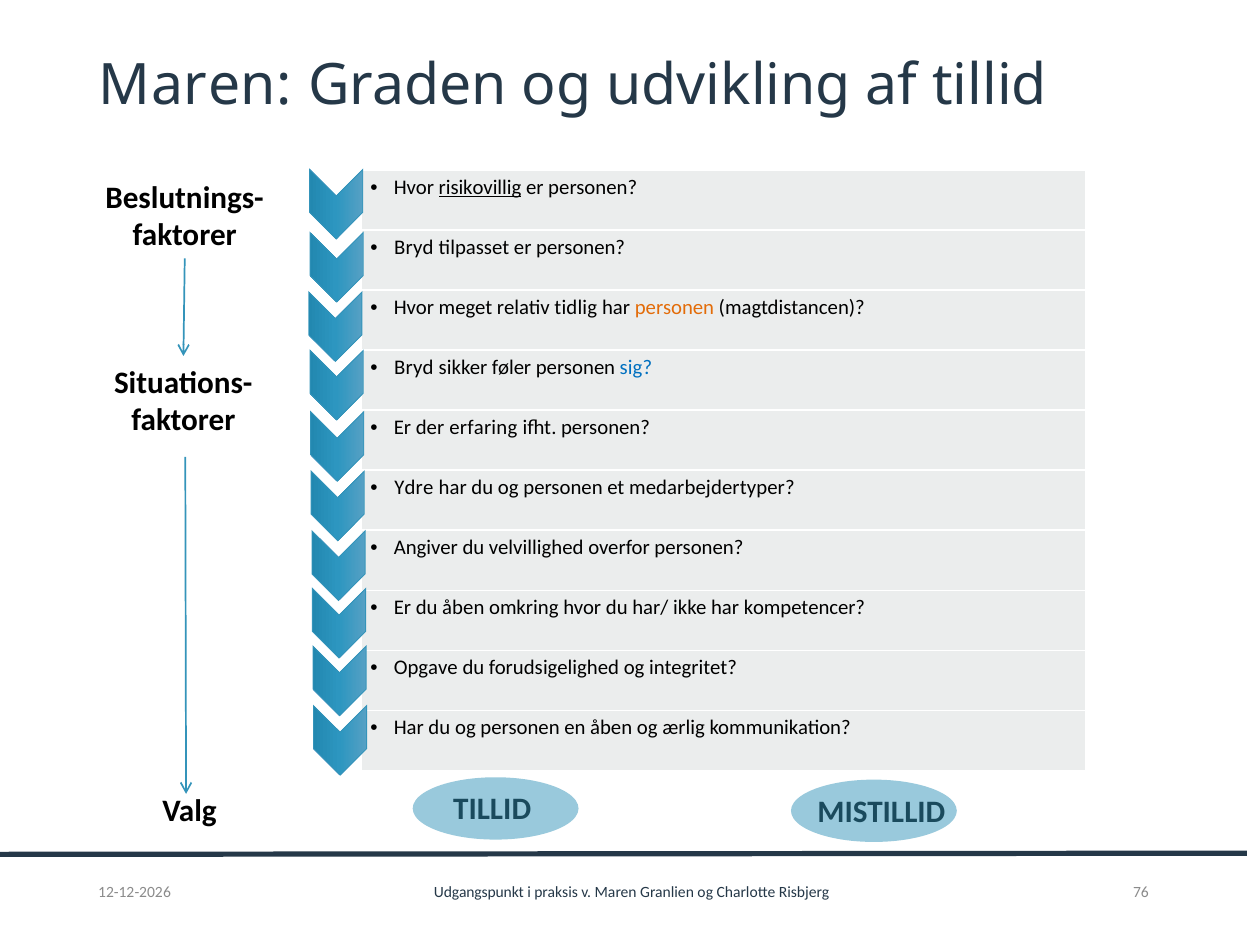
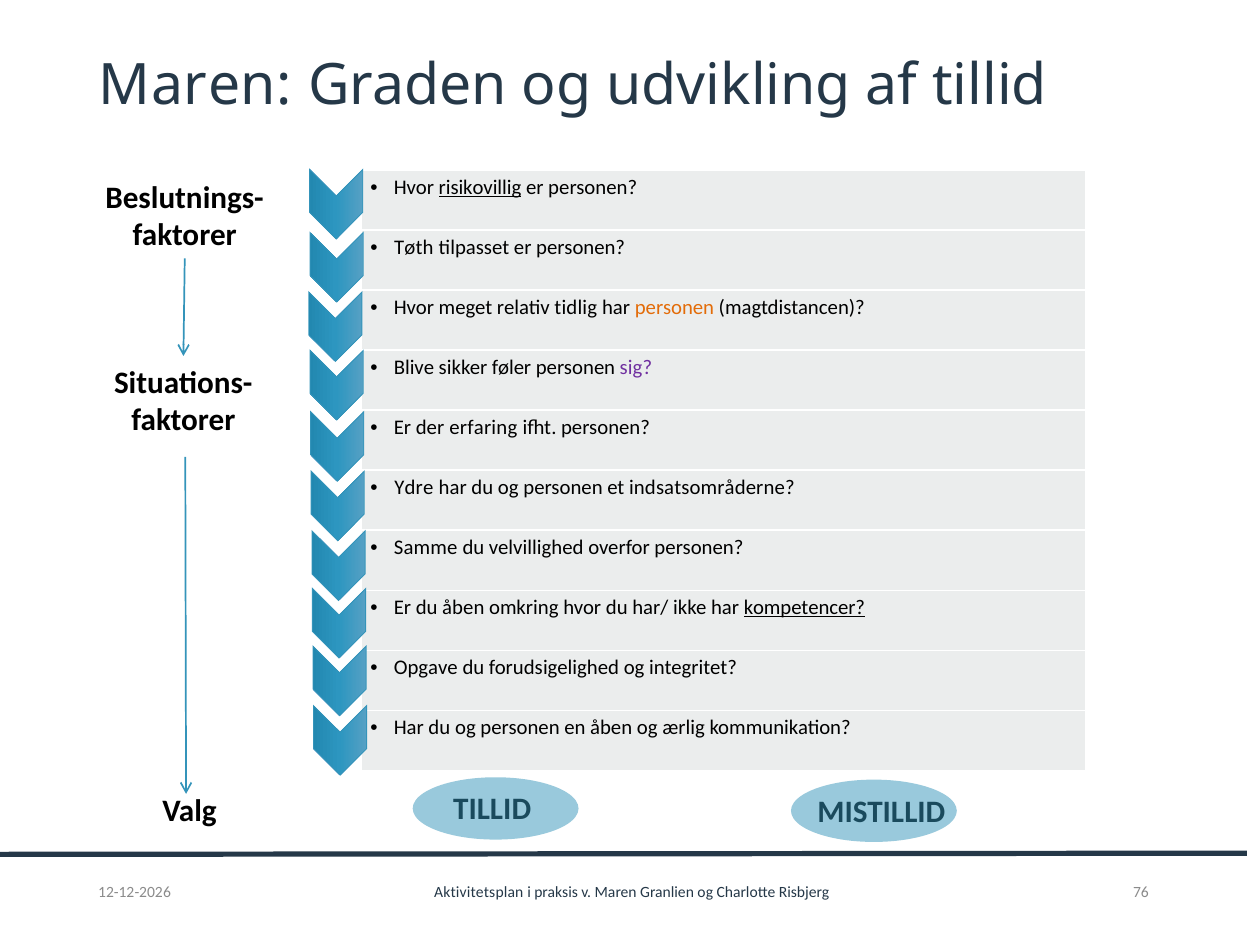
Bryd at (414, 248): Bryd -> Tøth
Bryd at (414, 368): Bryd -> Blive
sig colour: blue -> purple
medarbejdertyper: medarbejdertyper -> indsatsområderne
Angiver: Angiver -> Samme
kompetencer underline: none -> present
Udgangspunkt: Udgangspunkt -> Aktivitetsplan
